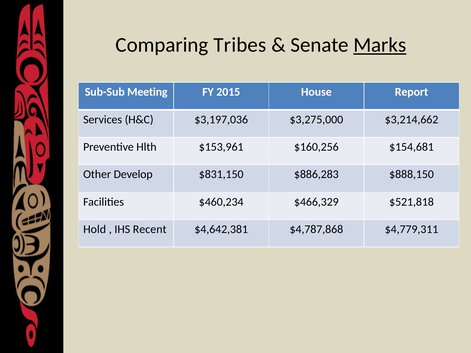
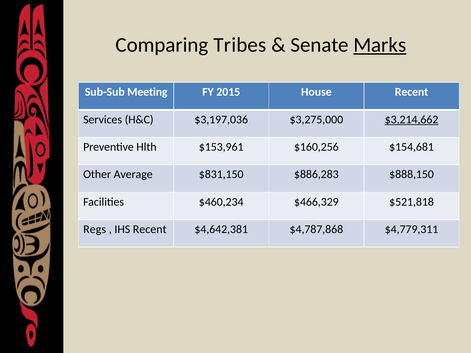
House Report: Report -> Recent
$3,214,662 underline: none -> present
Develop: Develop -> Average
Hold: Hold -> Regs
